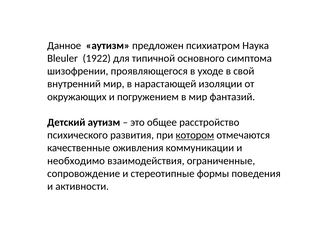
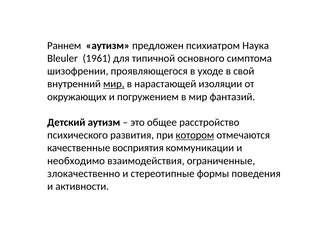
Данное: Данное -> Раннем
1922: 1922 -> 1961
мир at (114, 84) underline: none -> present
оживления: оживления -> восприятия
сопровождение: сопровождение -> злокачественно
